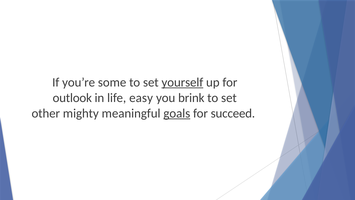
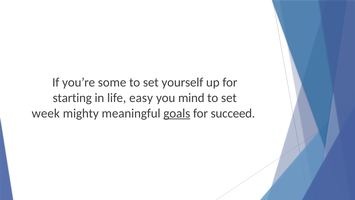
yourself underline: present -> none
outlook: outlook -> starting
brink: brink -> mind
other: other -> week
